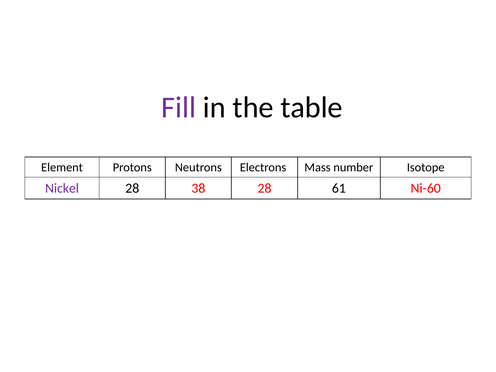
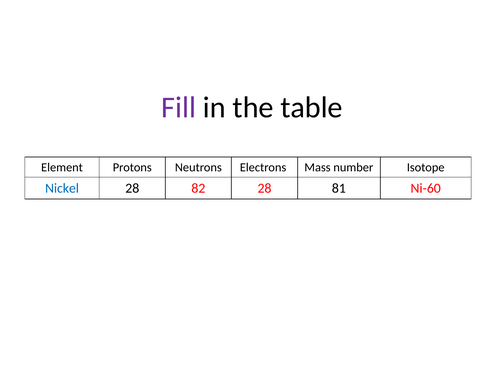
Nickel colour: purple -> blue
38: 38 -> 82
61: 61 -> 81
